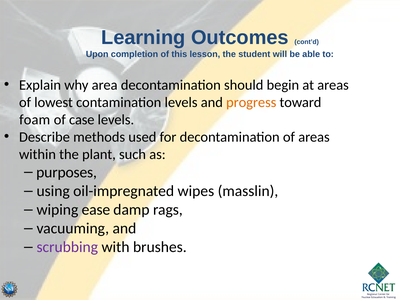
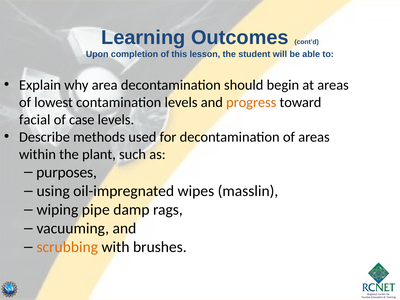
foam: foam -> facial
ease: ease -> pipe
scrubbing colour: purple -> orange
